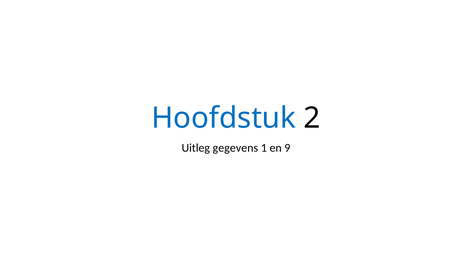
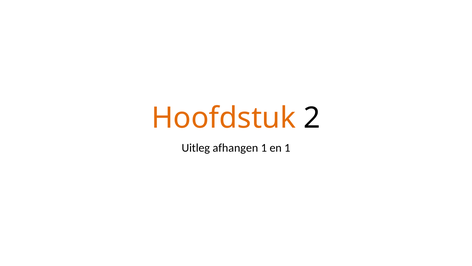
Hoofdstuk colour: blue -> orange
gegevens: gegevens -> afhangen
en 9: 9 -> 1
